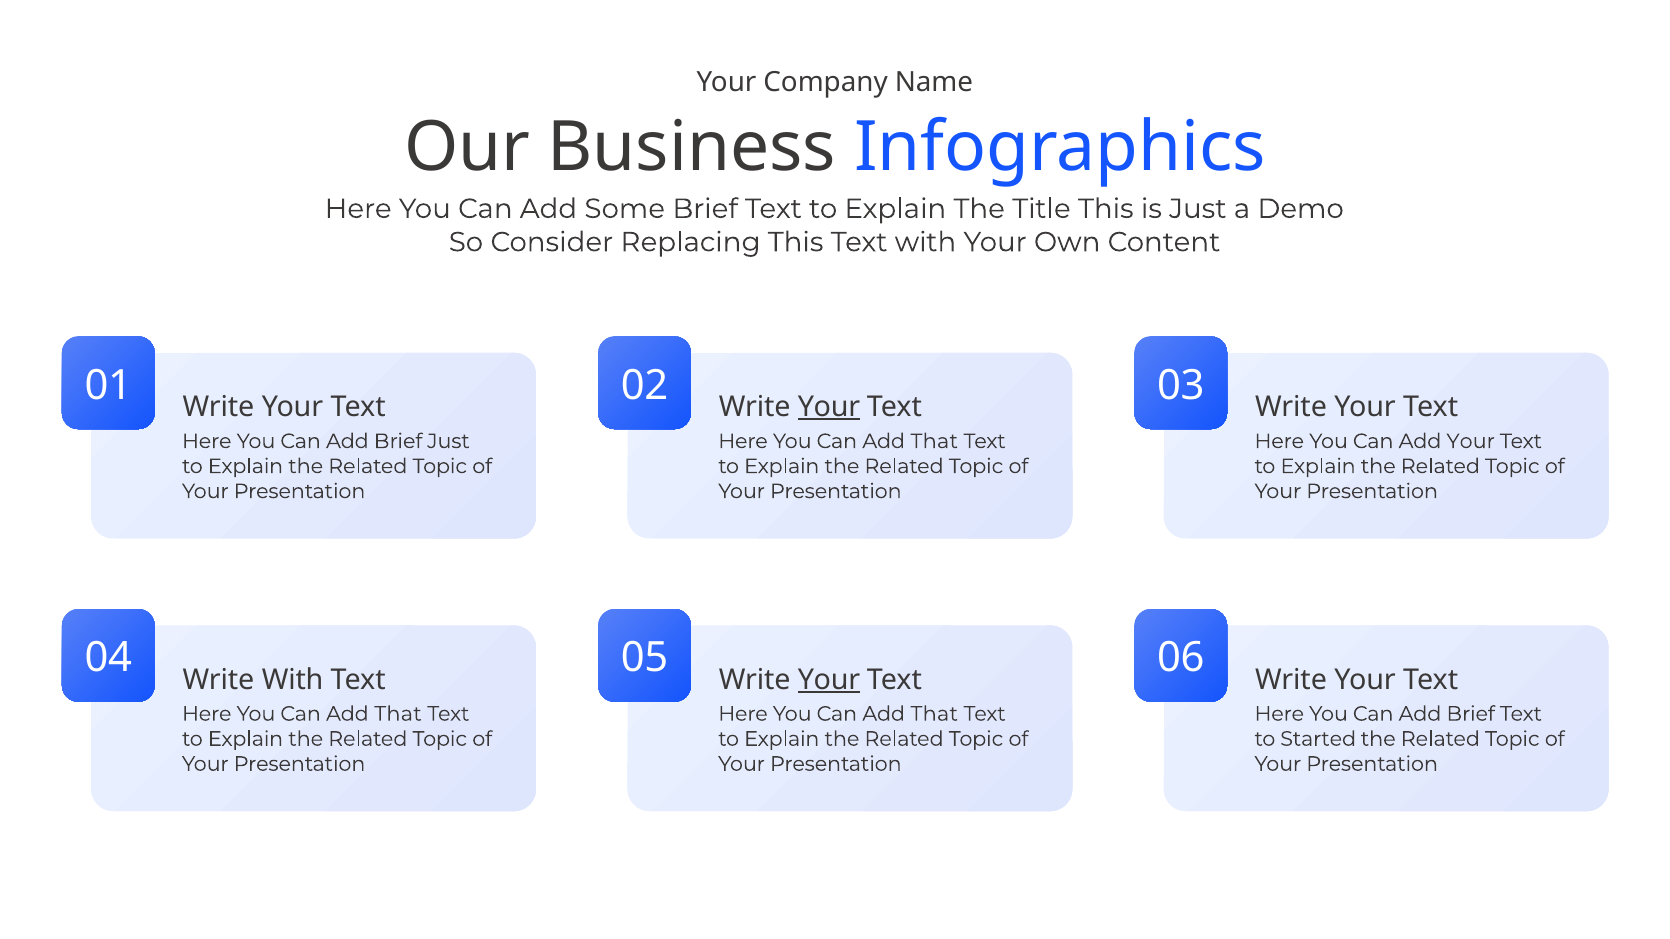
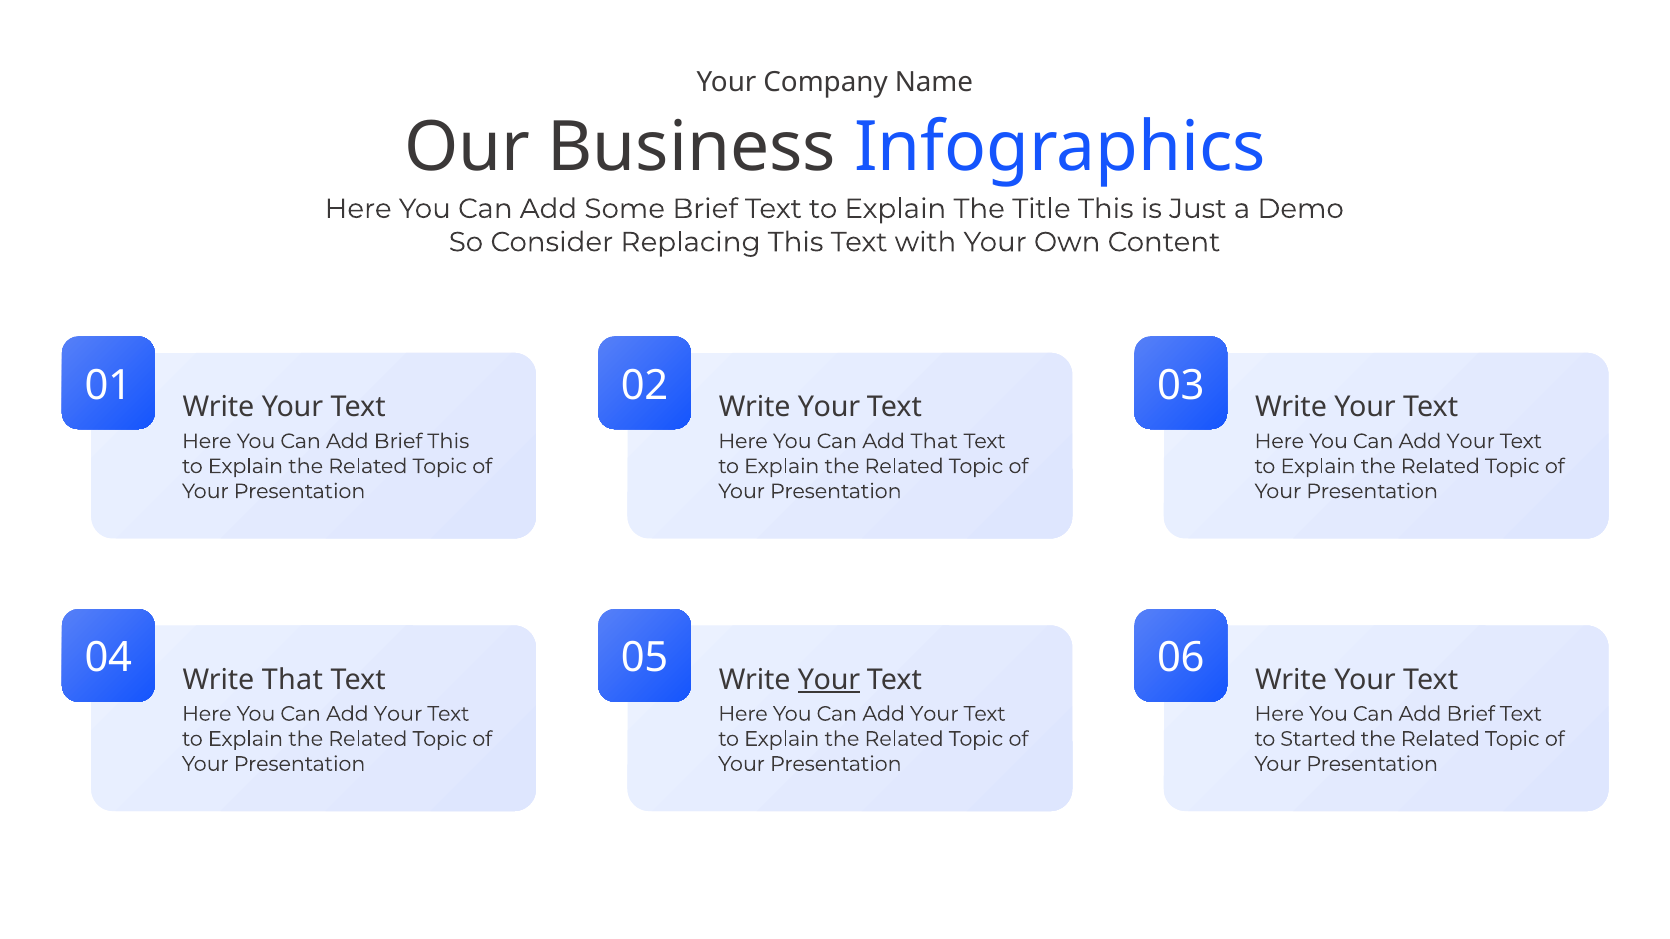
Your at (829, 407) underline: present -> none
Brief Just: Just -> This
With at (293, 680): With -> That
That at (398, 714): That -> Your
That at (934, 714): That -> Your
